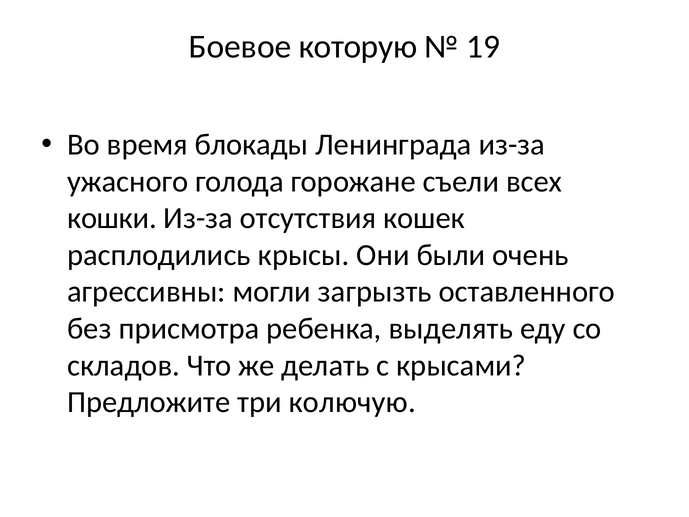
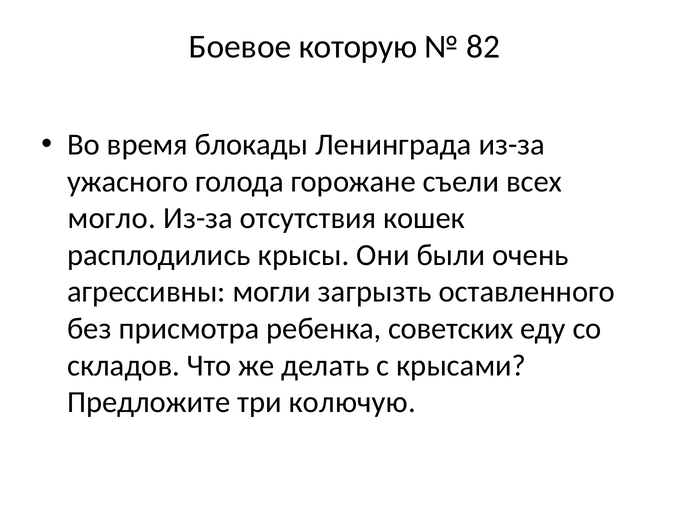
19: 19 -> 82
кошки: кошки -> могло
выделять: выделять -> советских
